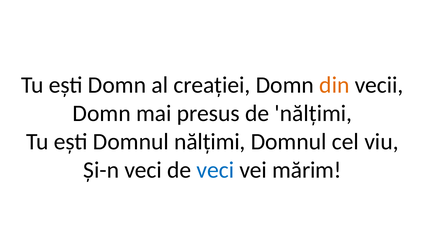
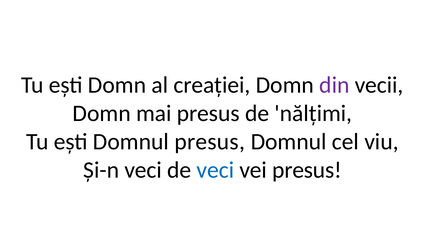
din colour: orange -> purple
Domnul nălțimi: nălțimi -> presus
vei mărim: mărim -> presus
